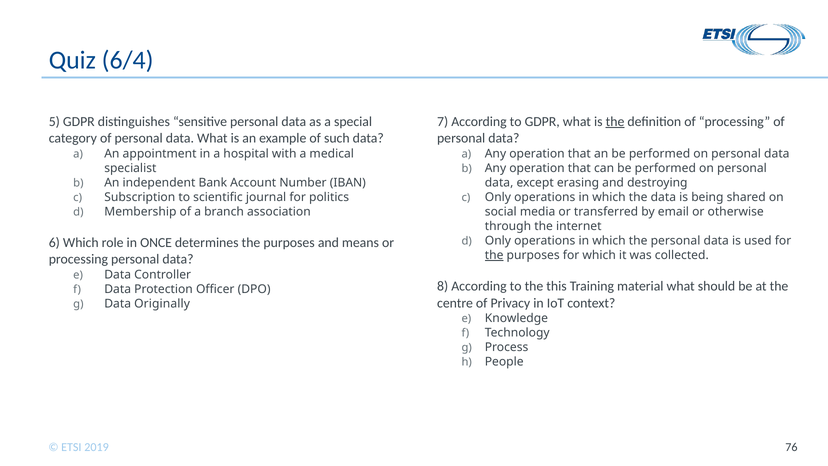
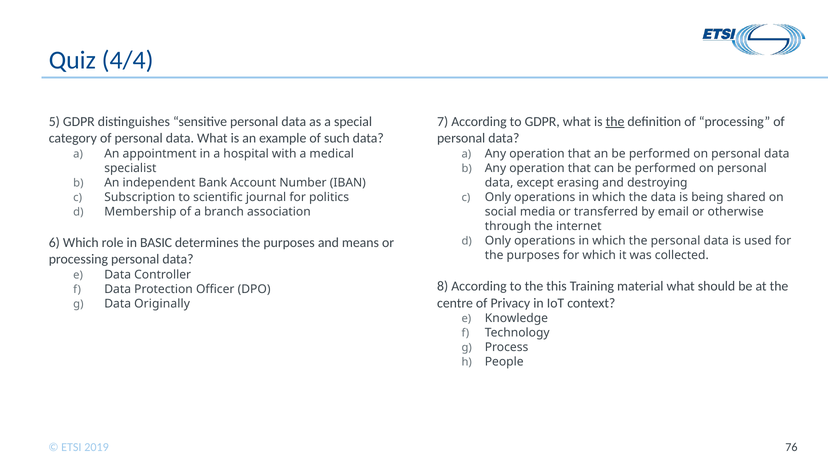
6/4: 6/4 -> 4/4
ONCE: ONCE -> BASIC
the at (494, 255) underline: present -> none
